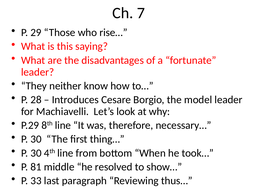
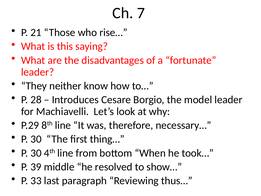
29: 29 -> 21
81: 81 -> 39
